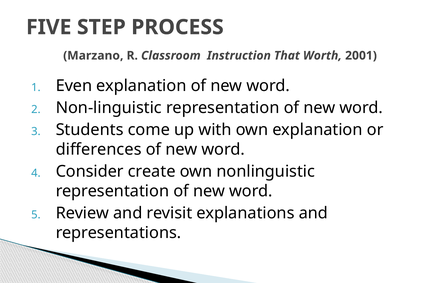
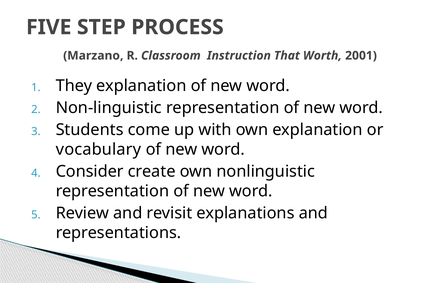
Even: Even -> They
differences: differences -> vocabulary
